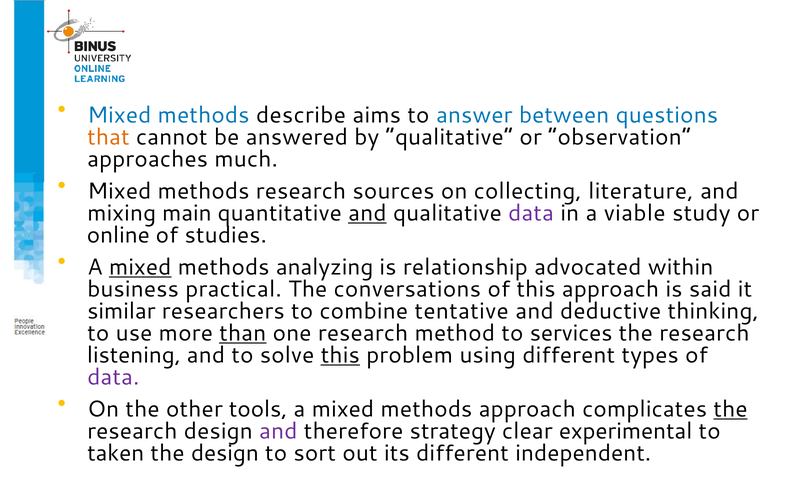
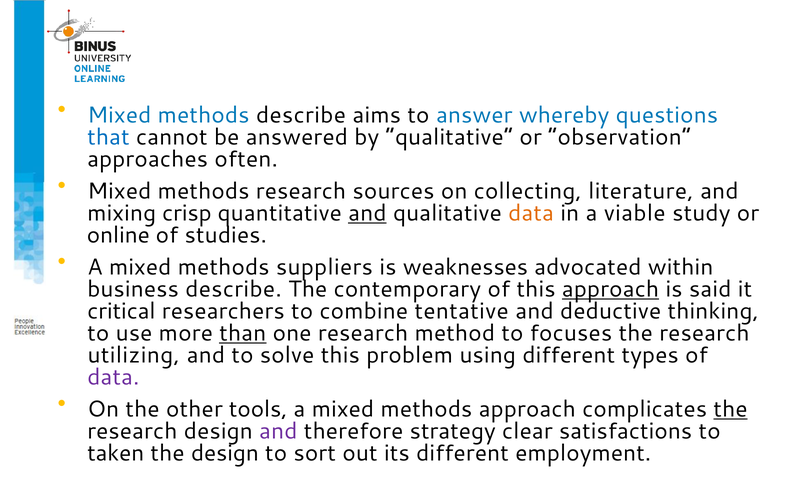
between: between -> whereby
that colour: orange -> blue
much: much -> often
main: main -> crisp
data at (531, 213) colour: purple -> orange
mixed at (140, 267) underline: present -> none
analyzing: analyzing -> suppliers
relationship: relationship -> weaknesses
business practical: practical -> describe
conversations: conversations -> contemporary
approach at (610, 289) underline: none -> present
similar: similar -> critical
services: services -> focuses
listening: listening -> utilizing
this at (340, 355) underline: present -> none
experimental: experimental -> satisfactions
independent: independent -> employment
